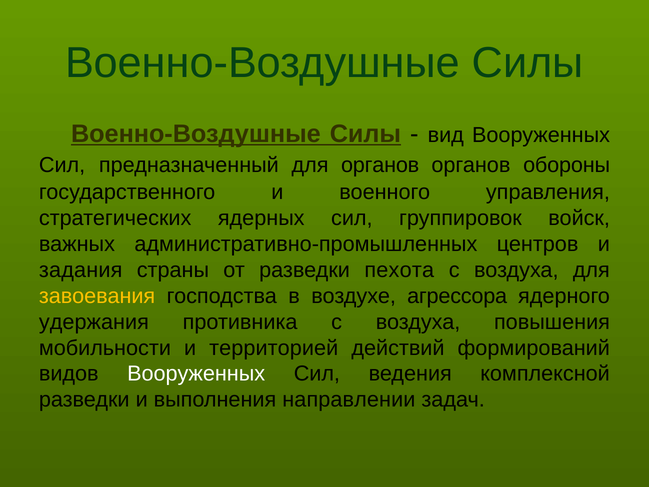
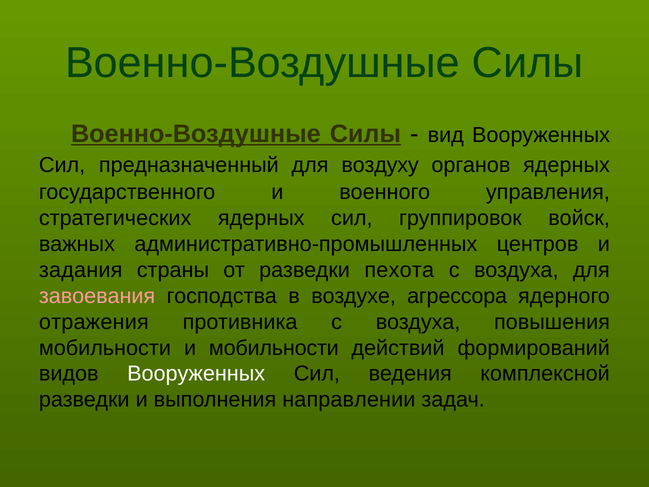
для органов: органов -> воздуху
органов обороны: обороны -> ядерных
завоевания colour: yellow -> pink
удержания: удержания -> отражения
и территорией: территорией -> мобильности
